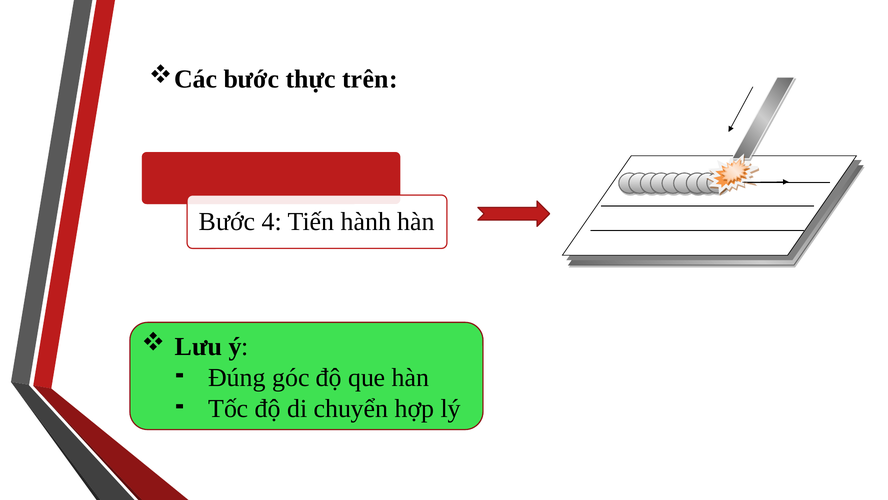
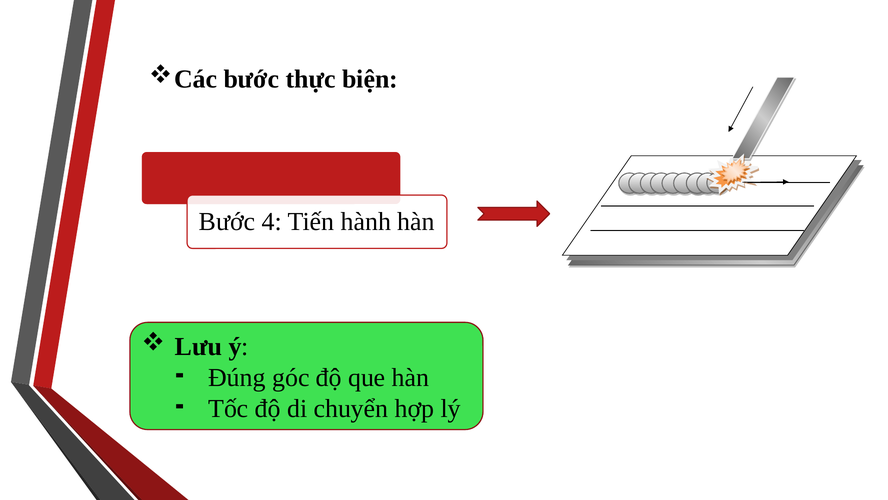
trên: trên -> biện
